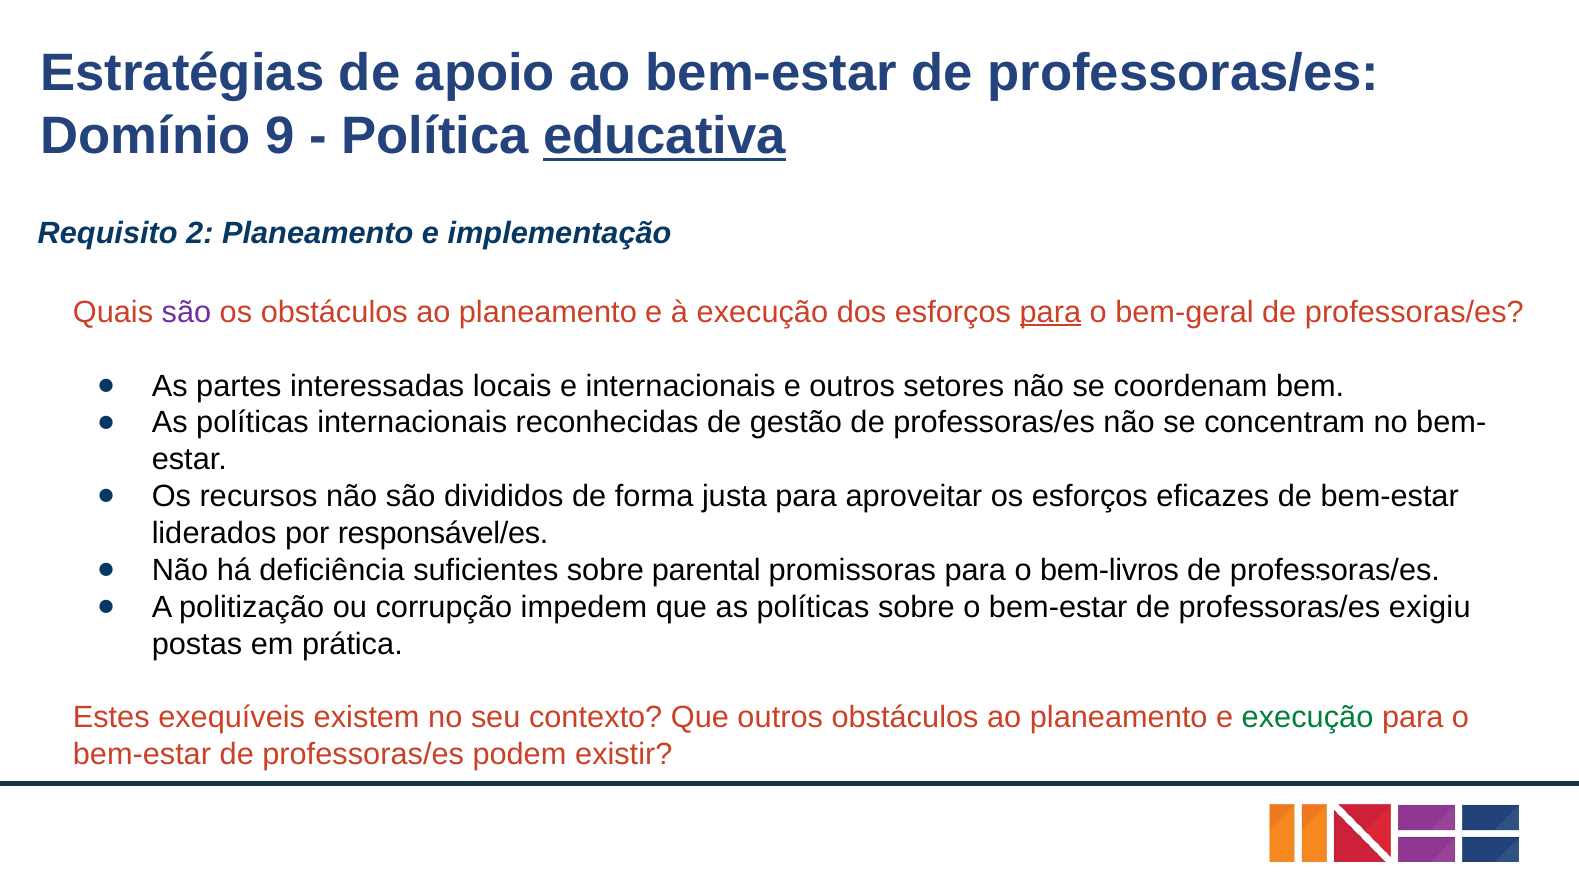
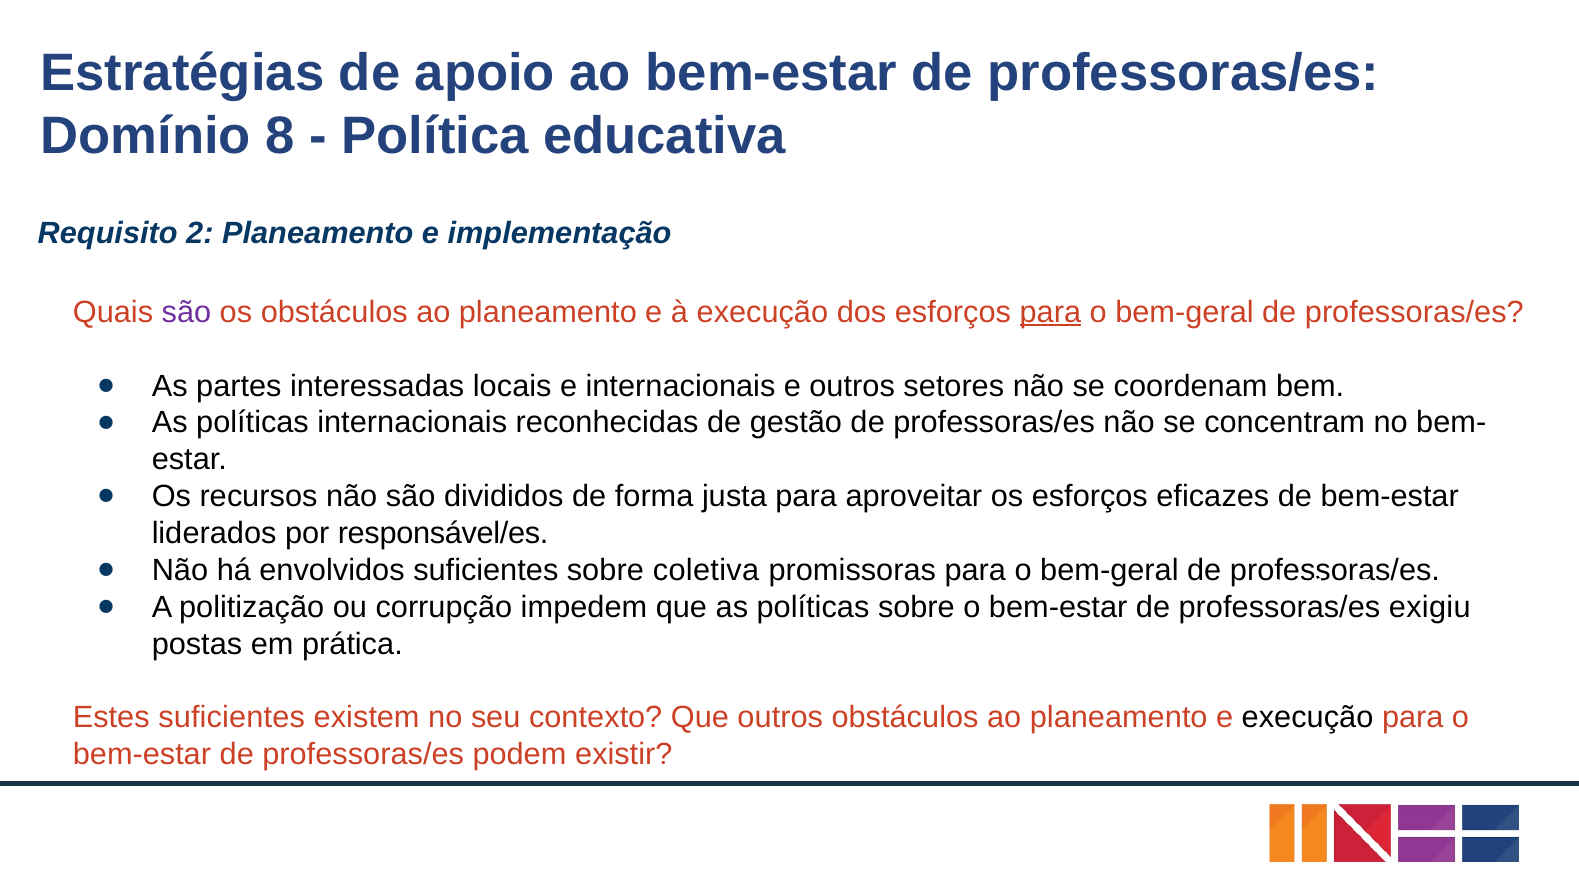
9: 9 -> 8
educativa underline: present -> none
deficiência: deficiência -> envolvidos
parental: parental -> coletiva
promissoras para o bem-livros: bem-livros -> bem-geral
Estes exequíveis: exequíveis -> suficientes
execução at (1308, 718) colour: green -> black
